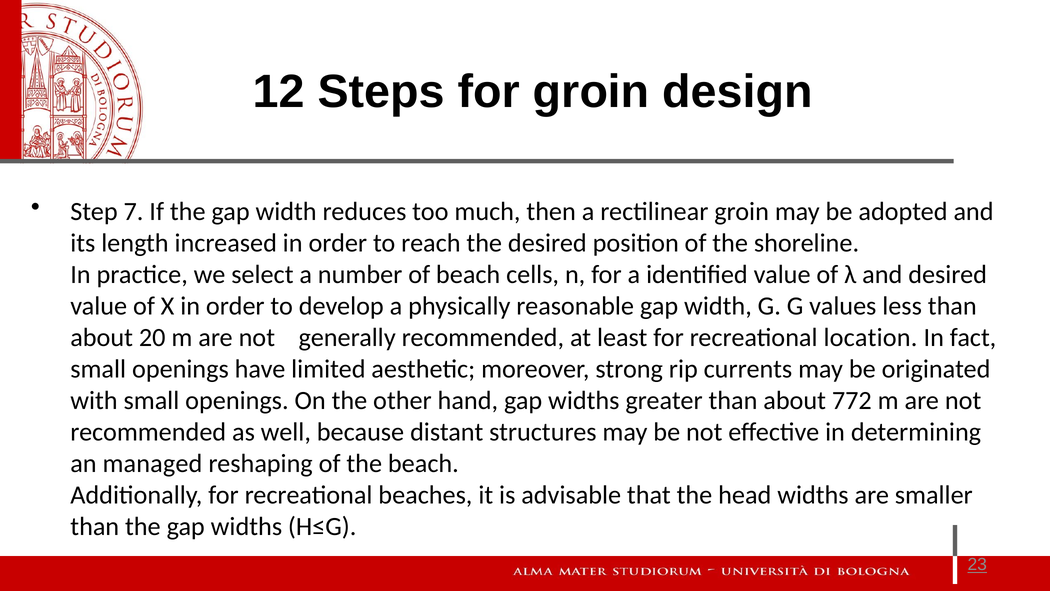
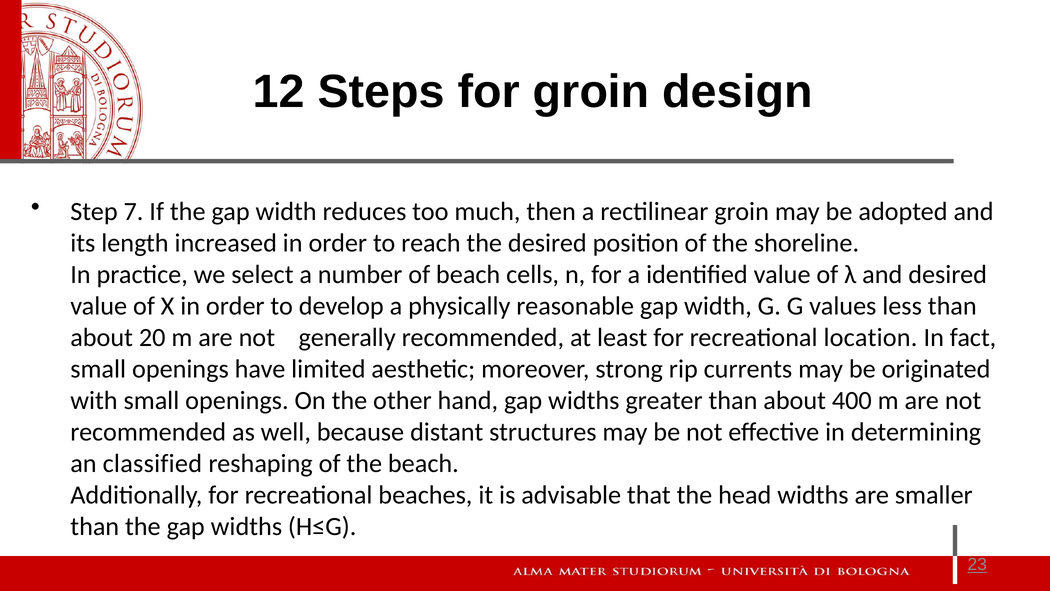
772: 772 -> 400
managed: managed -> classified
